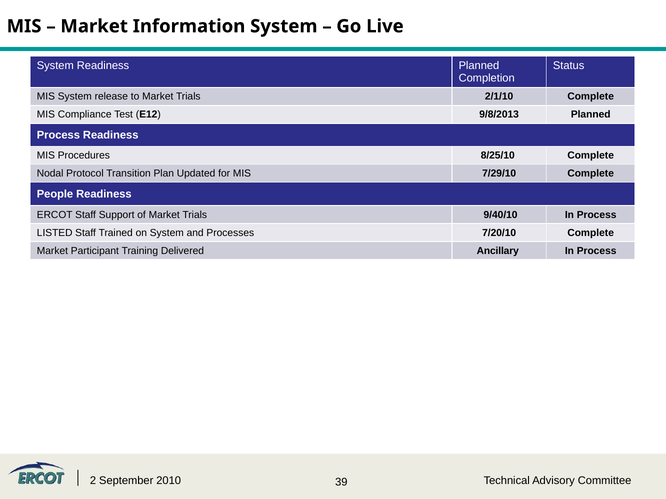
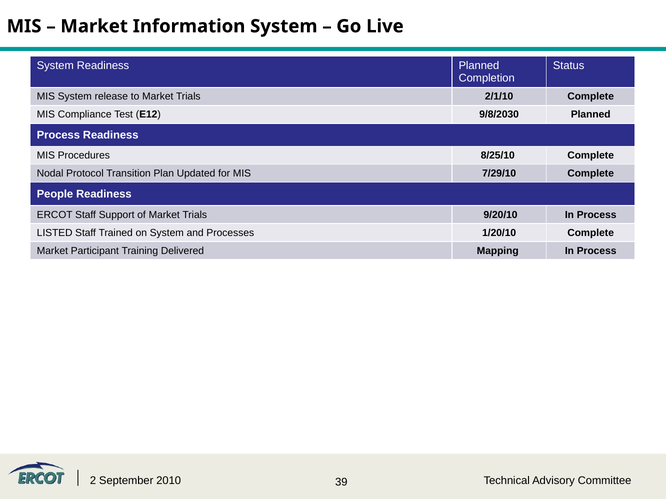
9/8/2013: 9/8/2013 -> 9/8/2030
9/40/10: 9/40/10 -> 9/20/10
7/20/10: 7/20/10 -> 1/20/10
Ancillary: Ancillary -> Mapping
